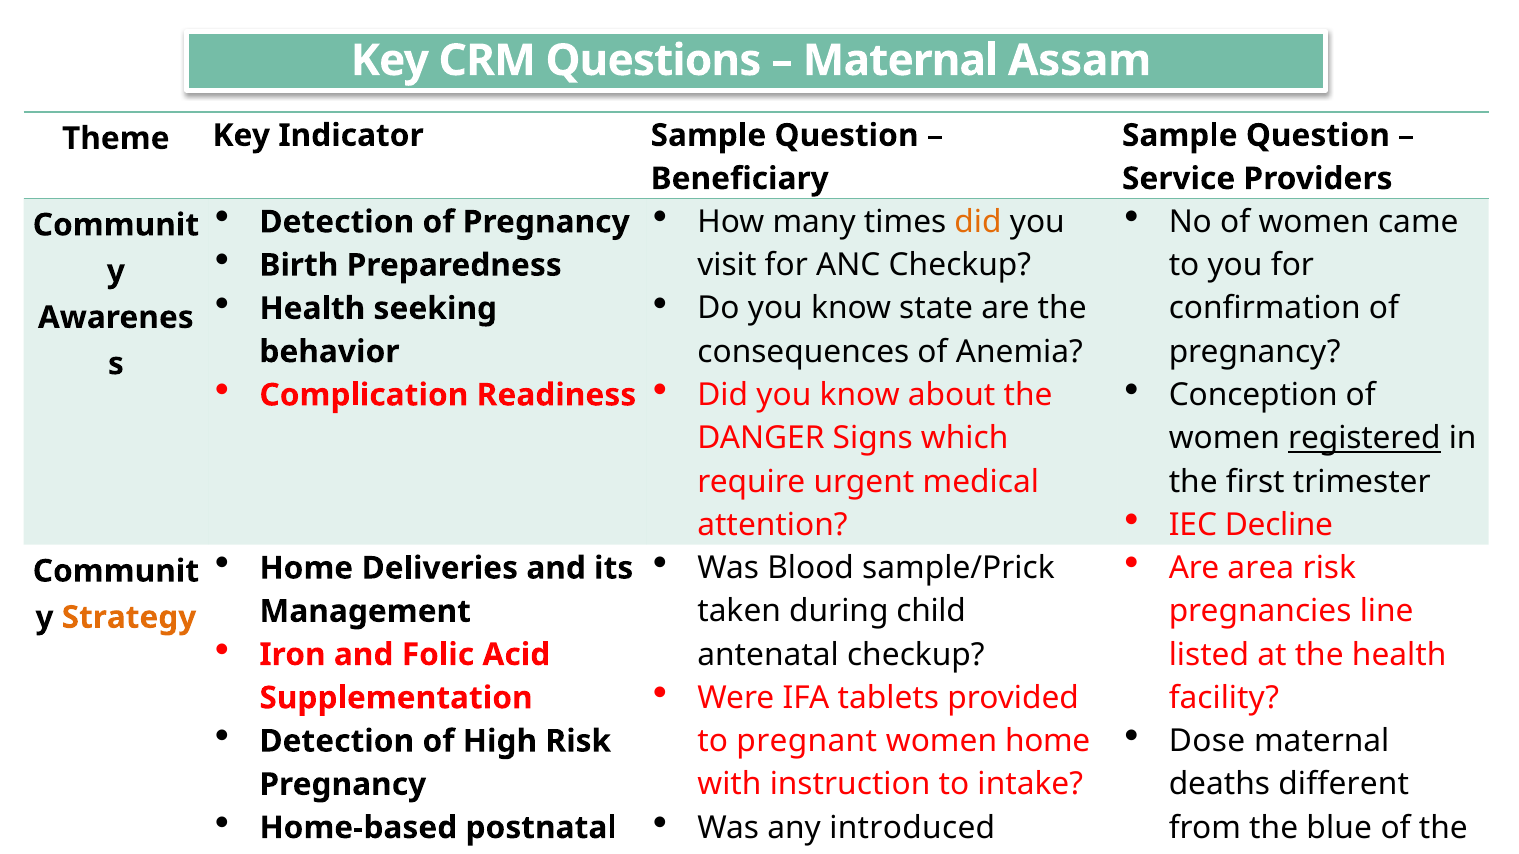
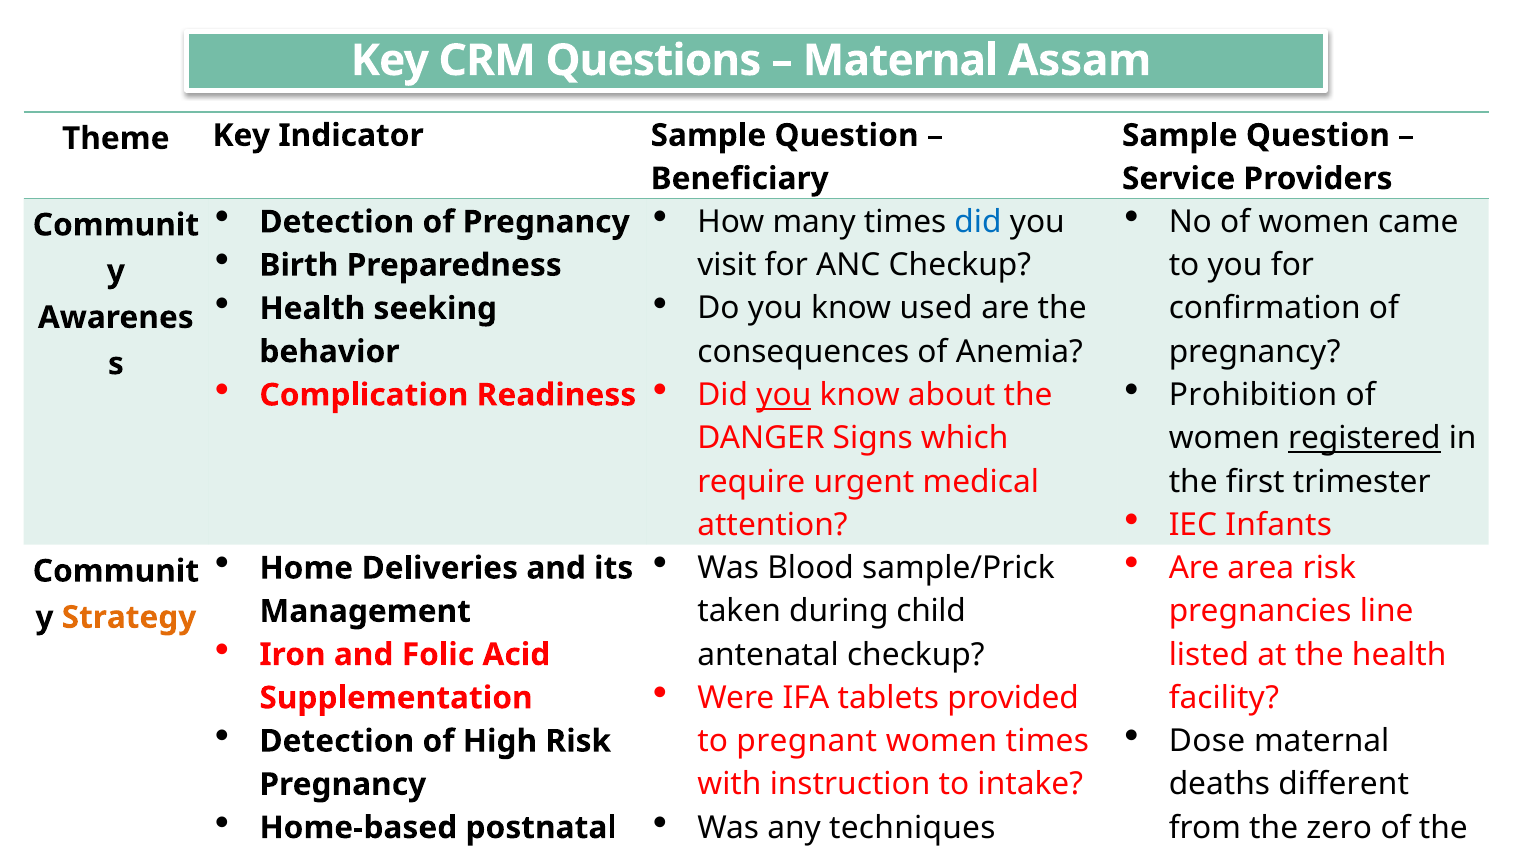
did at (978, 222) colour: orange -> blue
state: state -> used
you at (784, 395) underline: none -> present
Conception: Conception -> Prohibition
Decline: Decline -> Infants
women home: home -> times
introduced: introduced -> techniques
blue: blue -> zero
